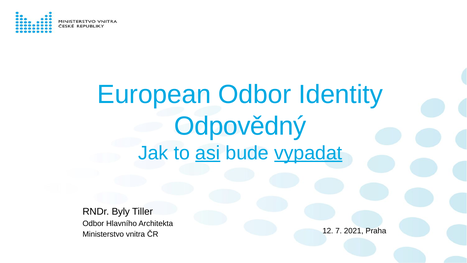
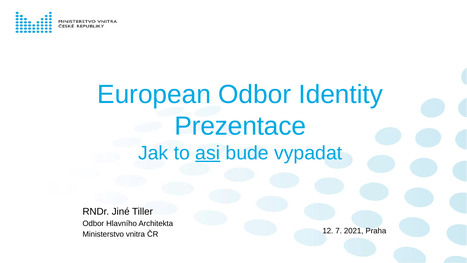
Odpovědný: Odpovědný -> Prezentace
vypadat underline: present -> none
Byly: Byly -> Jiné
